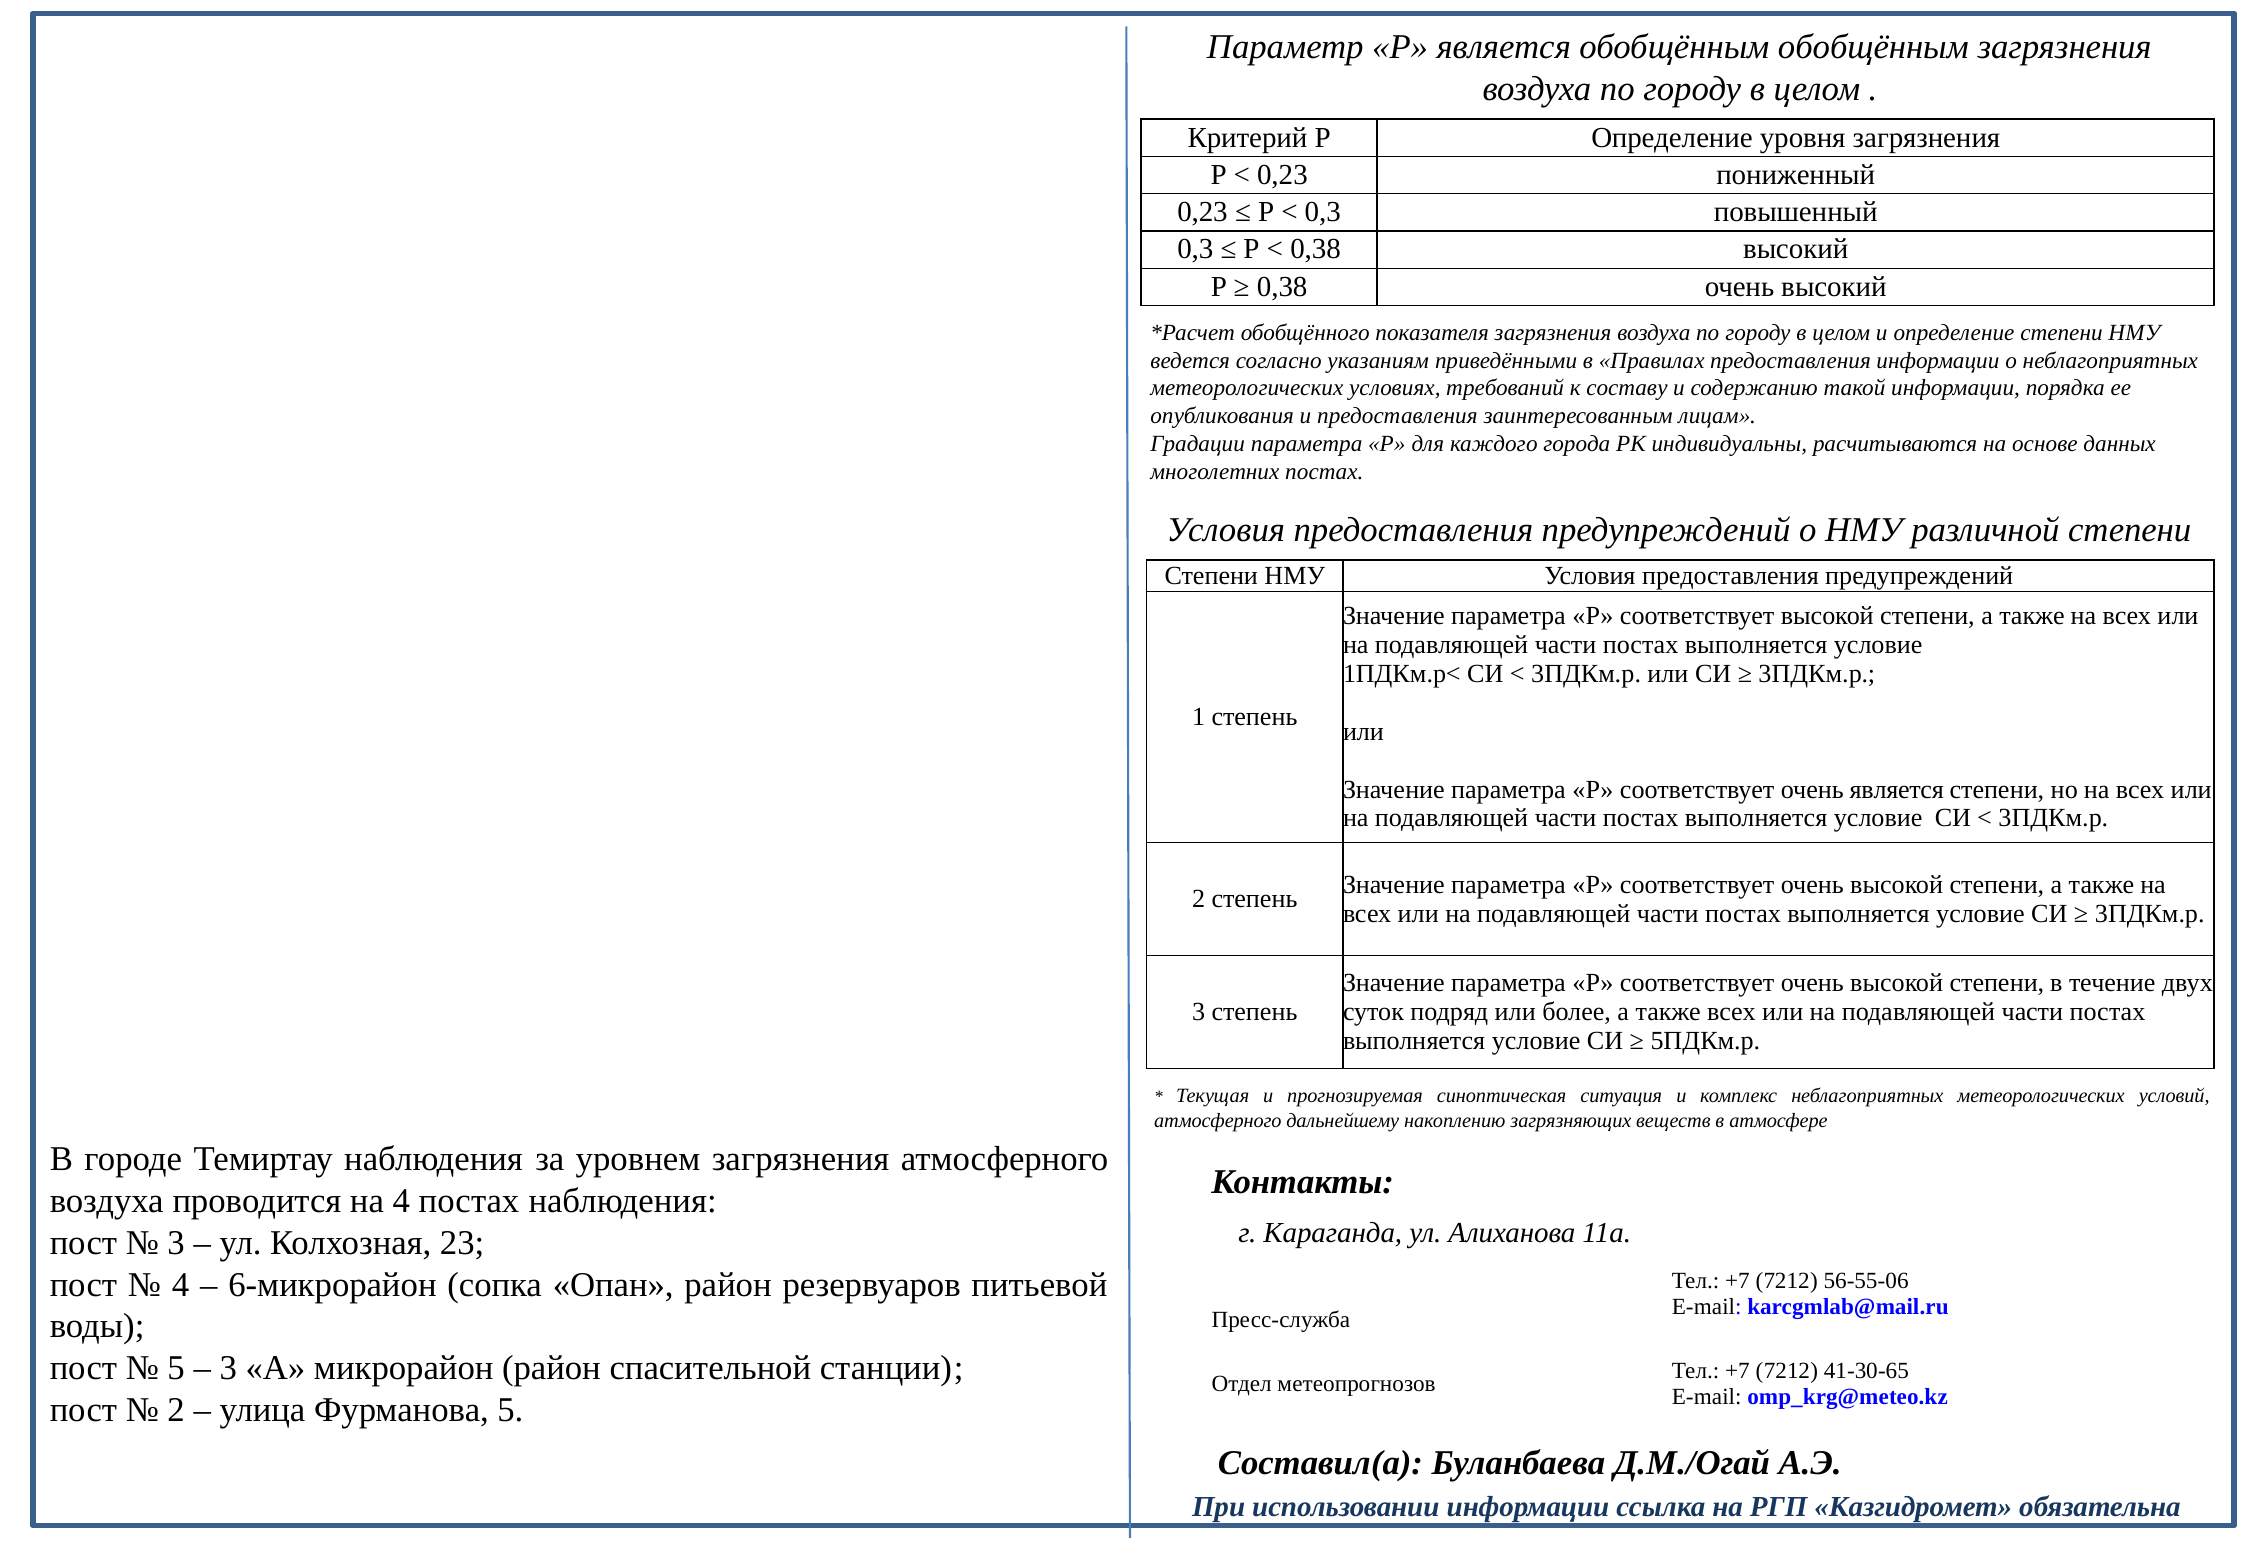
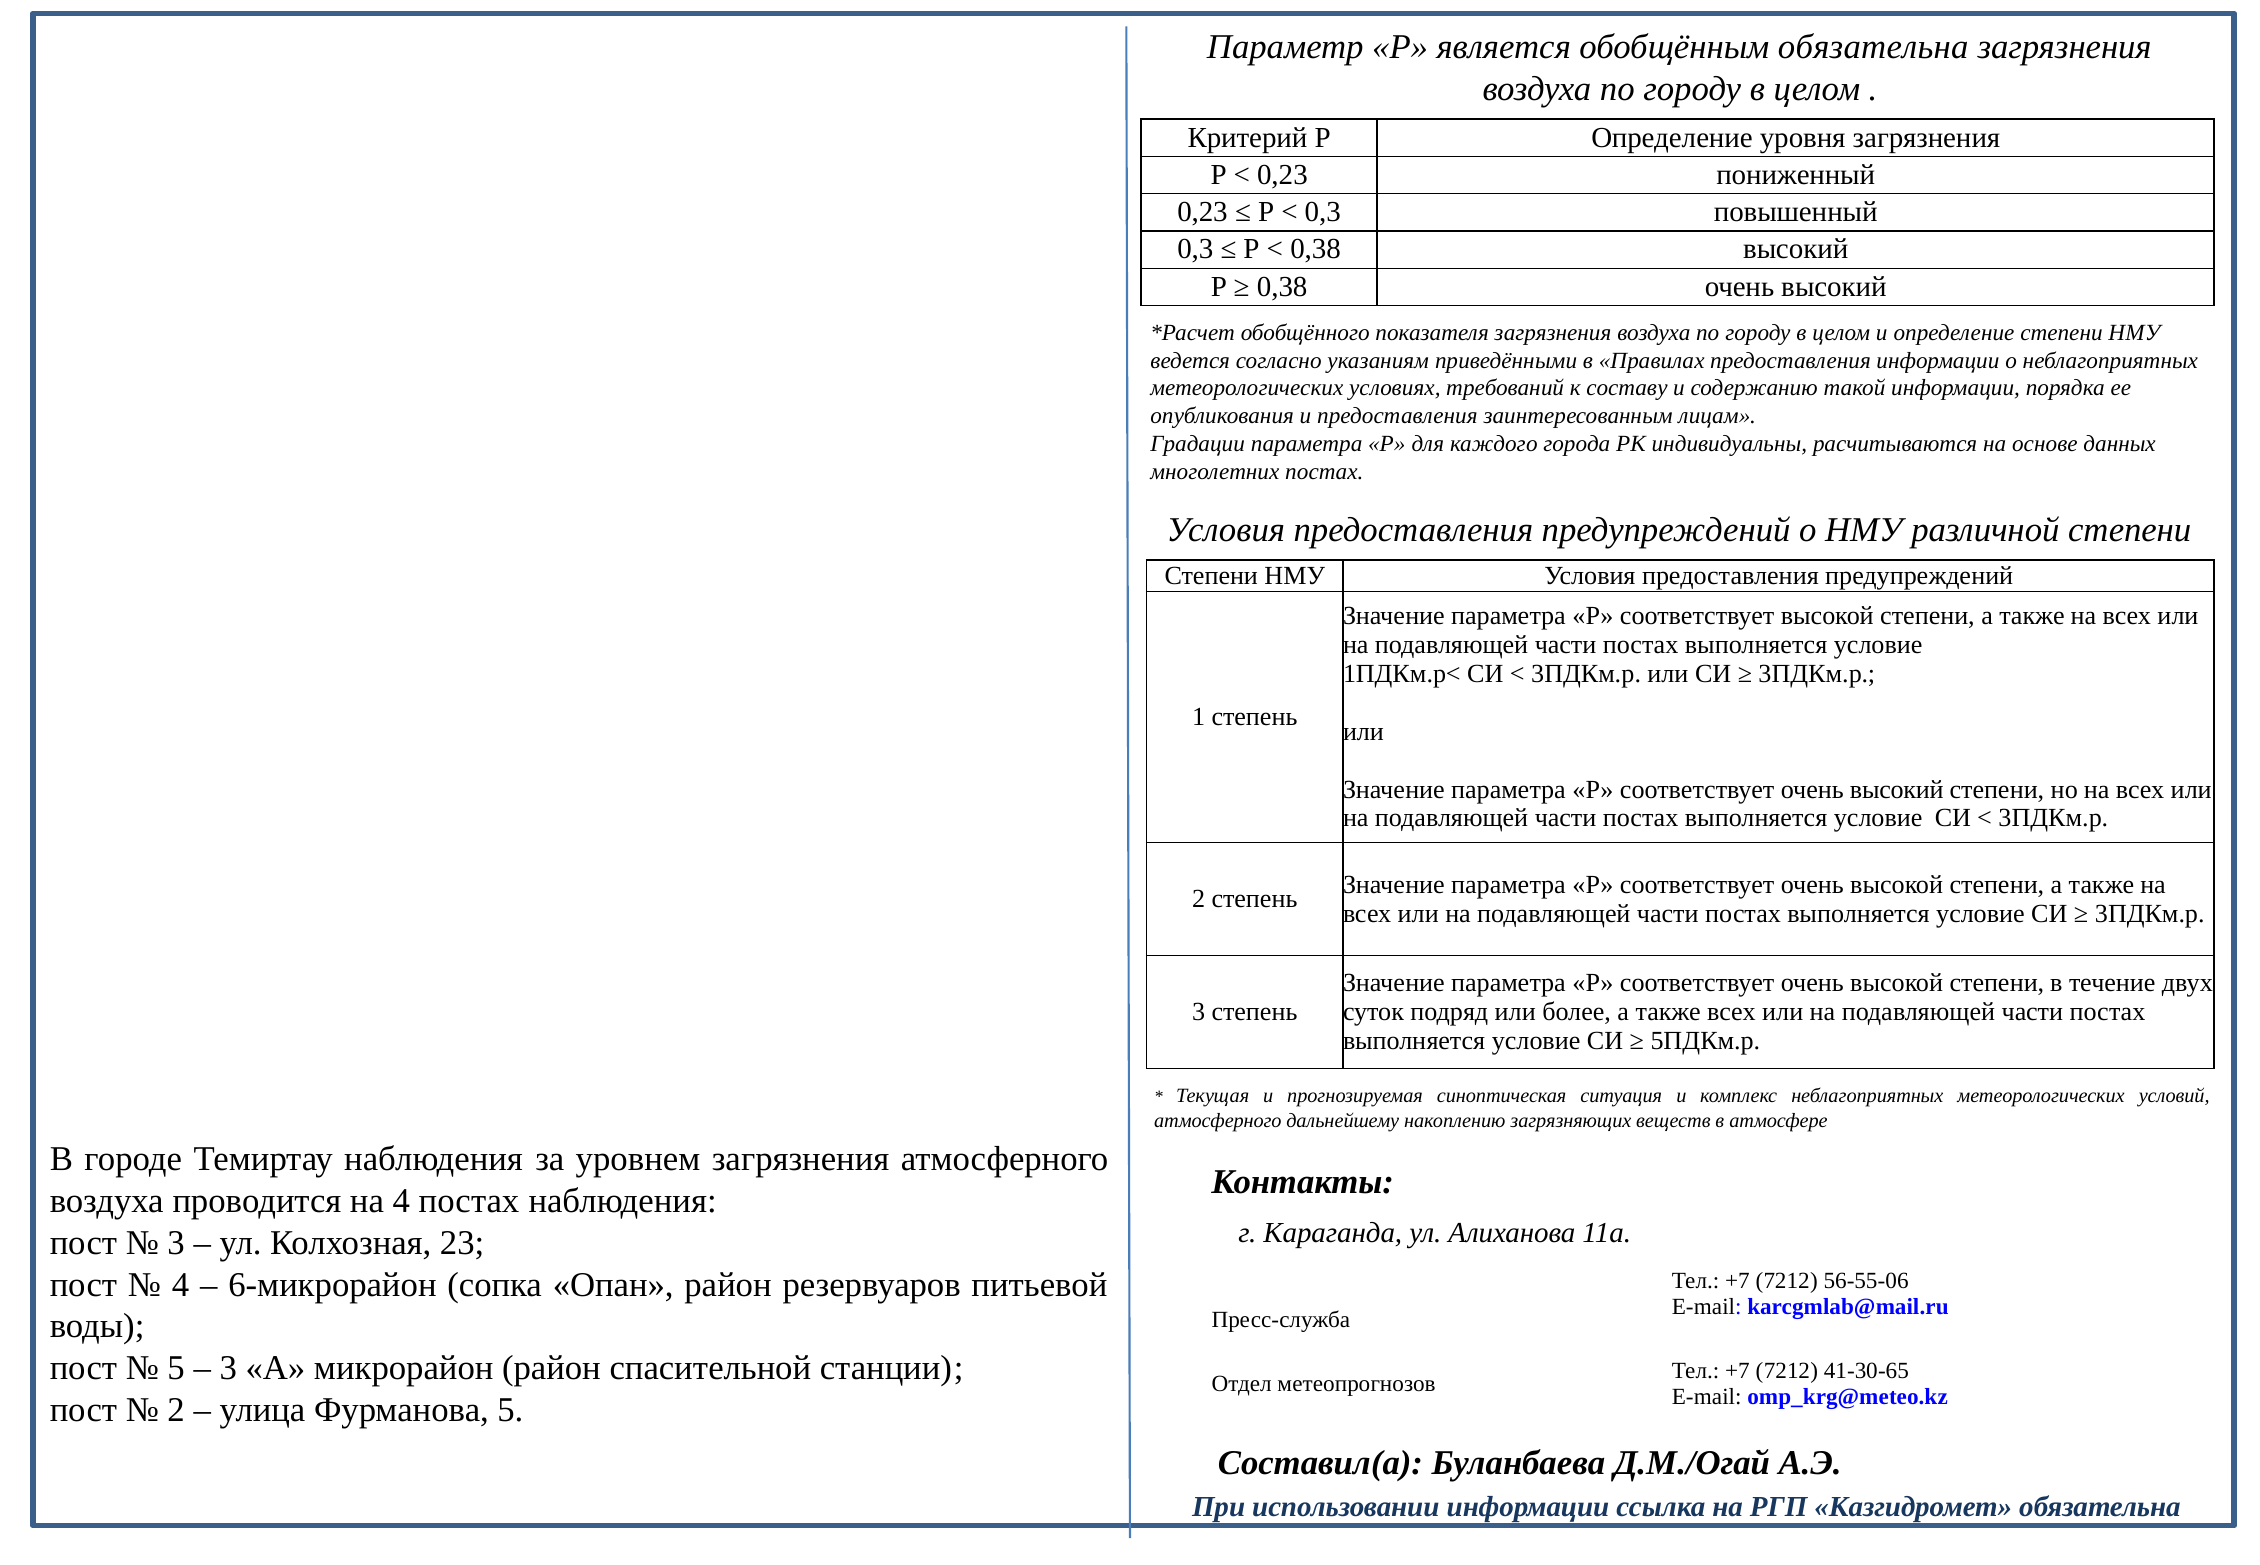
обобщённым обобщённым: обобщённым -> обязательна
соответствует очень является: является -> высокий
